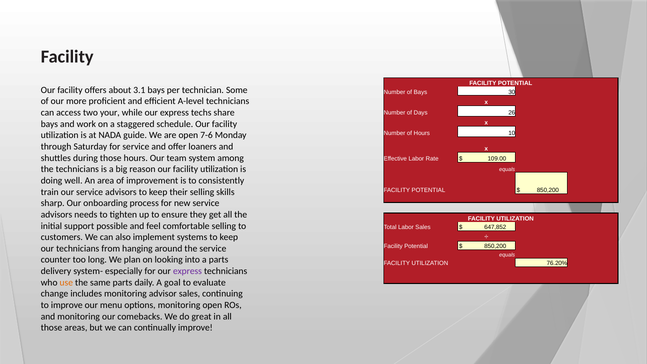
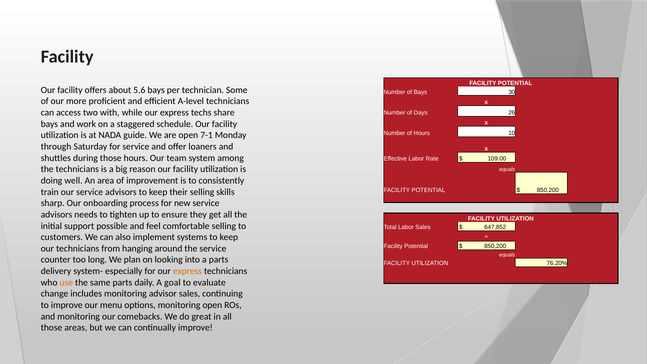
3.1: 3.1 -> 5.6
your: your -> with
7-6: 7-6 -> 7-1
express at (187, 271) colour: purple -> orange
